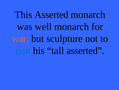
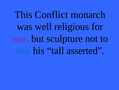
This Asserted: Asserted -> Conflict
well monarch: monarch -> religious
war colour: orange -> purple
